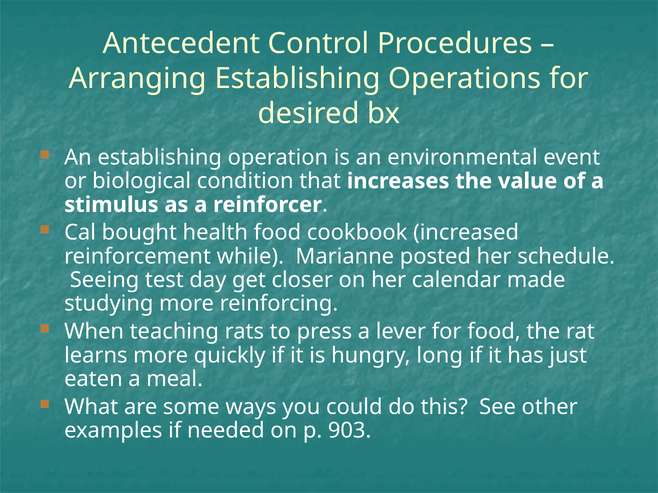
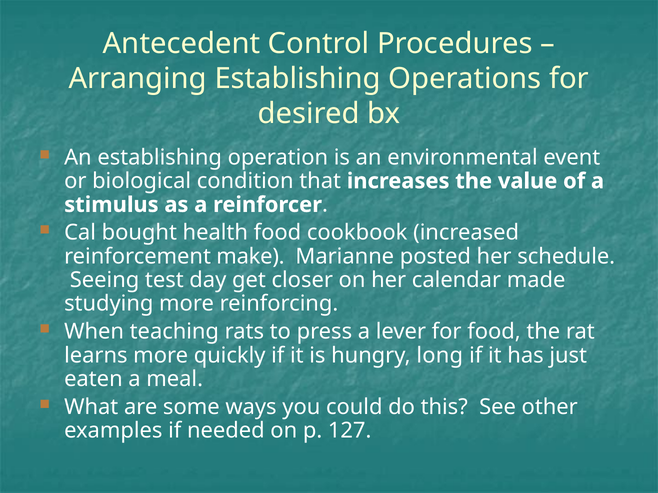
while: while -> make
903: 903 -> 127
